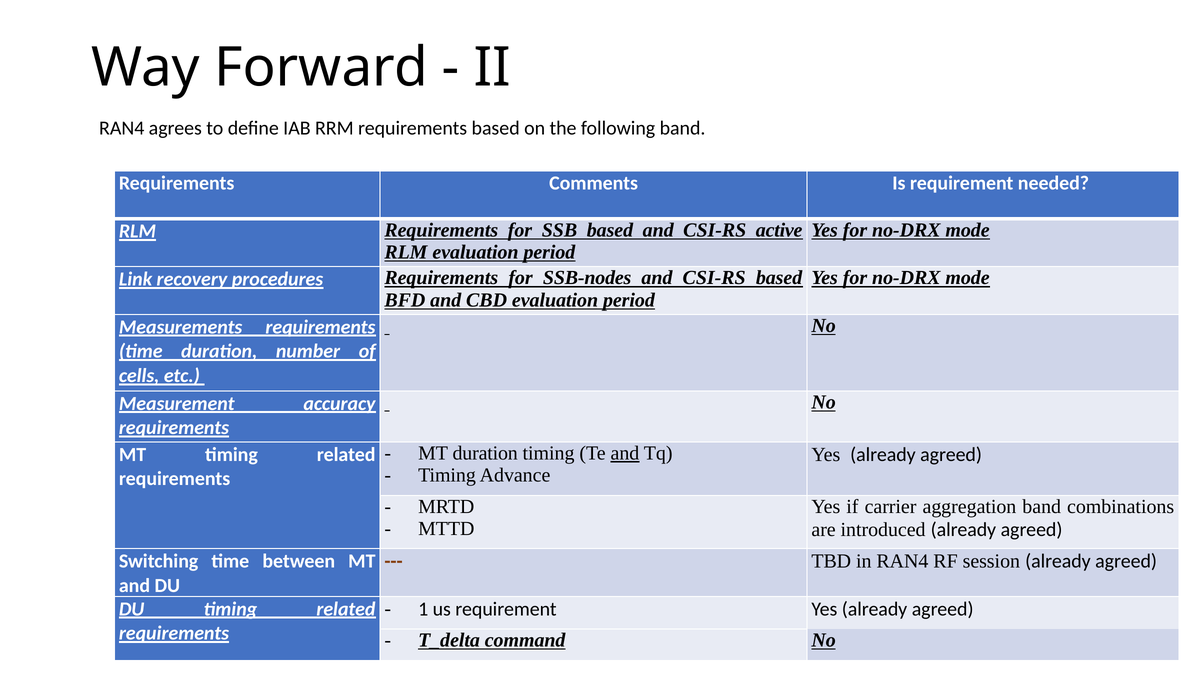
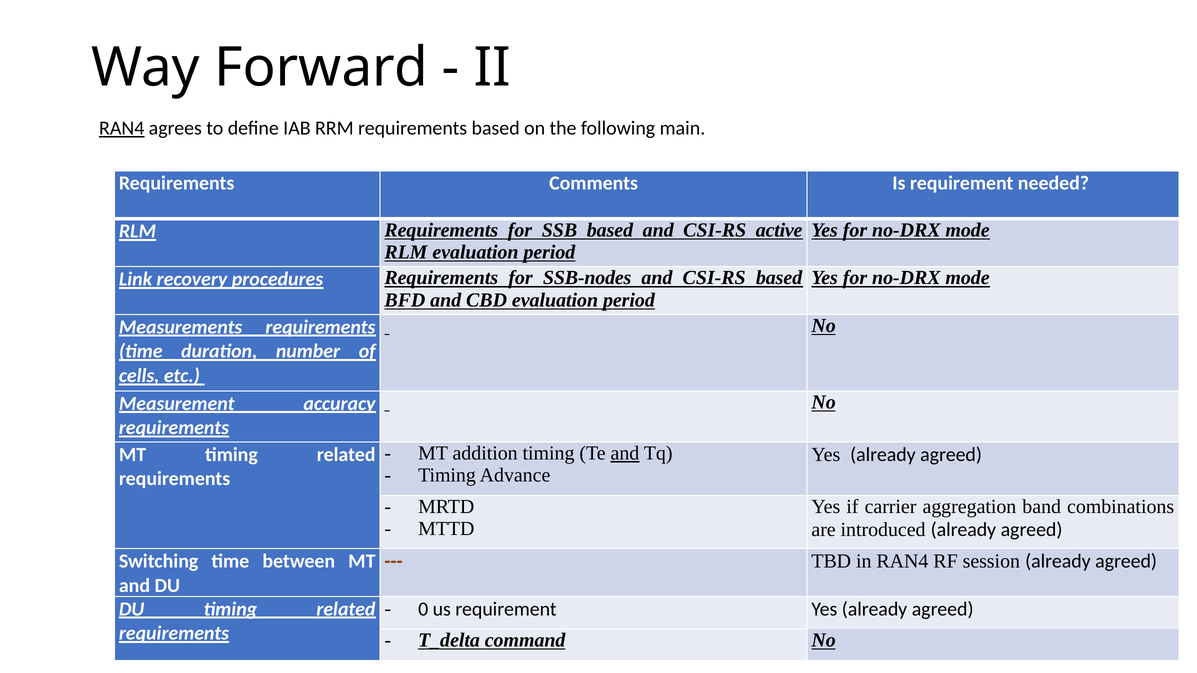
RAN4 at (122, 128) underline: none -> present
following band: band -> main
MT duration: duration -> addition
1: 1 -> 0
